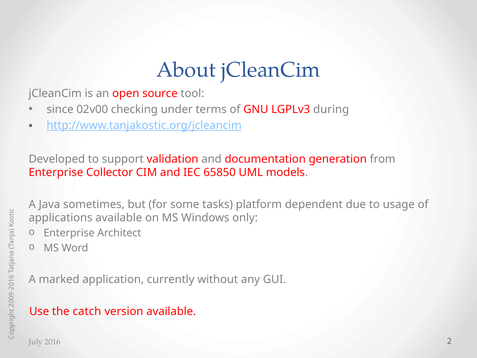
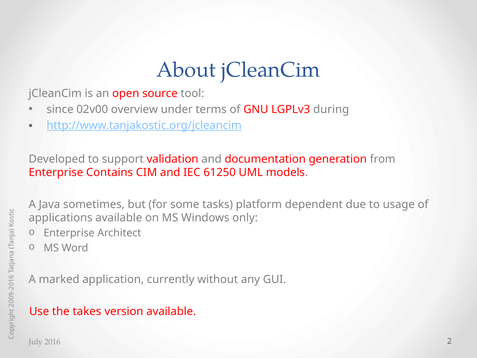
checking: checking -> overview
Collector: Collector -> Contains
65850: 65850 -> 61250
catch: catch -> takes
